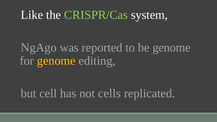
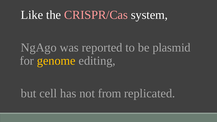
CRISPR/Cas colour: light green -> pink
be genome: genome -> plasmid
cells: cells -> from
